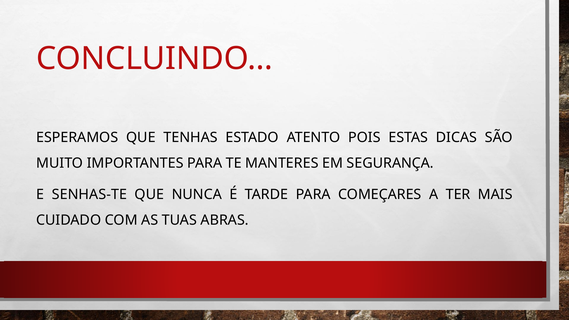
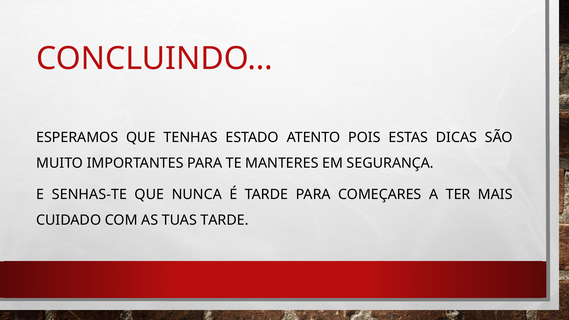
TUAS ABRAS: ABRAS -> TARDE
